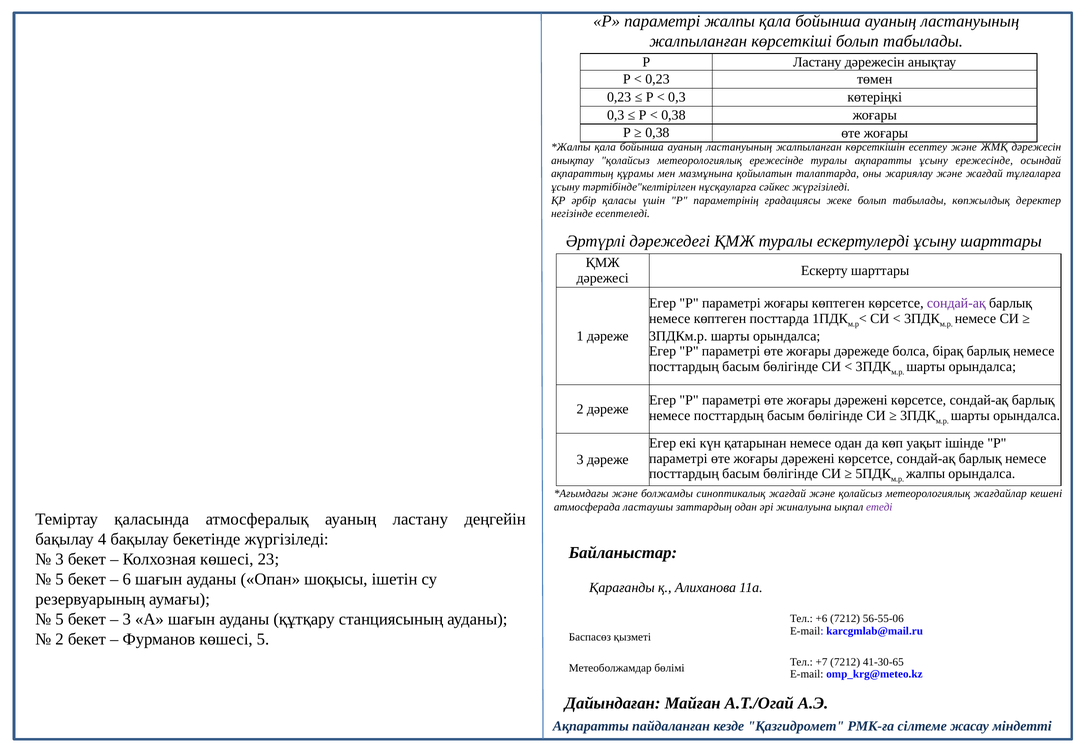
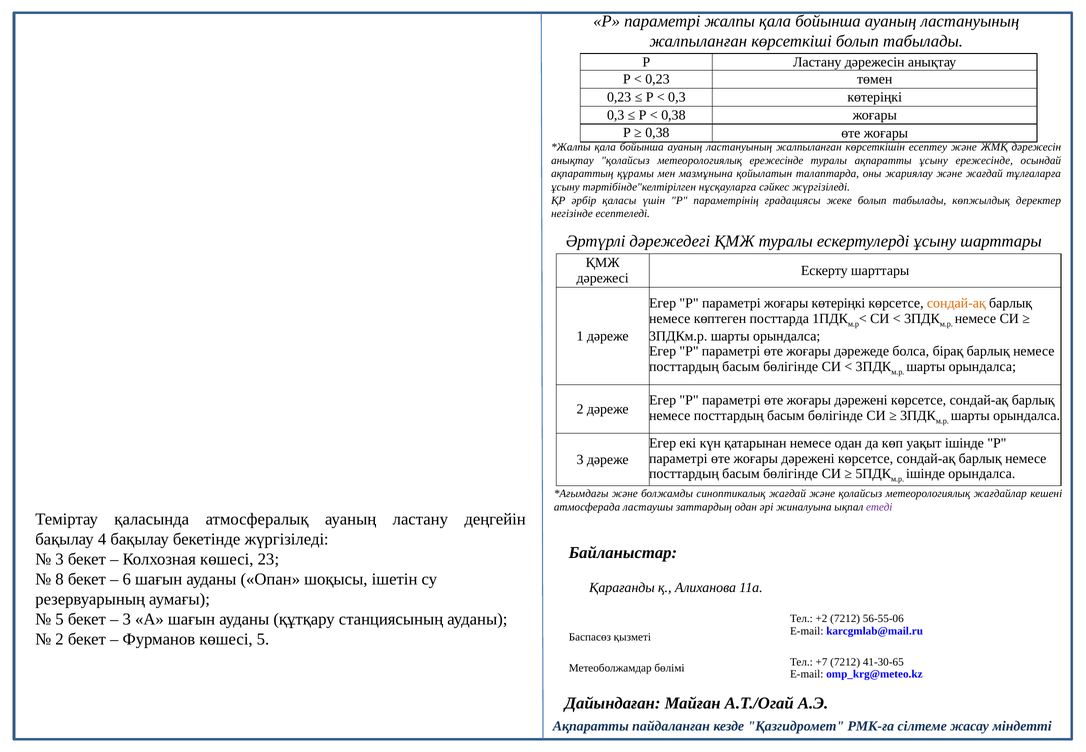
жоғары көптеген: көптеген -> көтеріңкі
сондай-ақ at (956, 303) colour: purple -> orange
жалпы at (926, 474): жалпы -> ішінде
5 at (60, 579): 5 -> 8
+6: +6 -> +2
